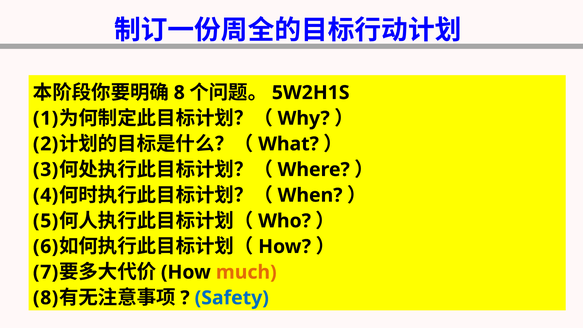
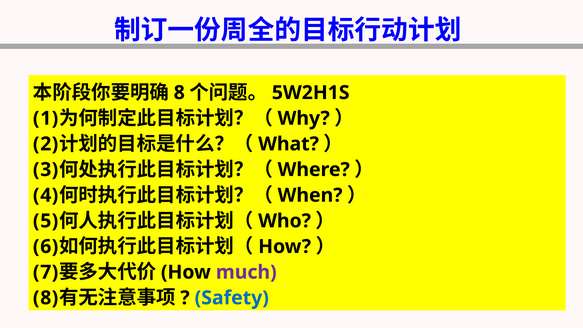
much colour: orange -> purple
